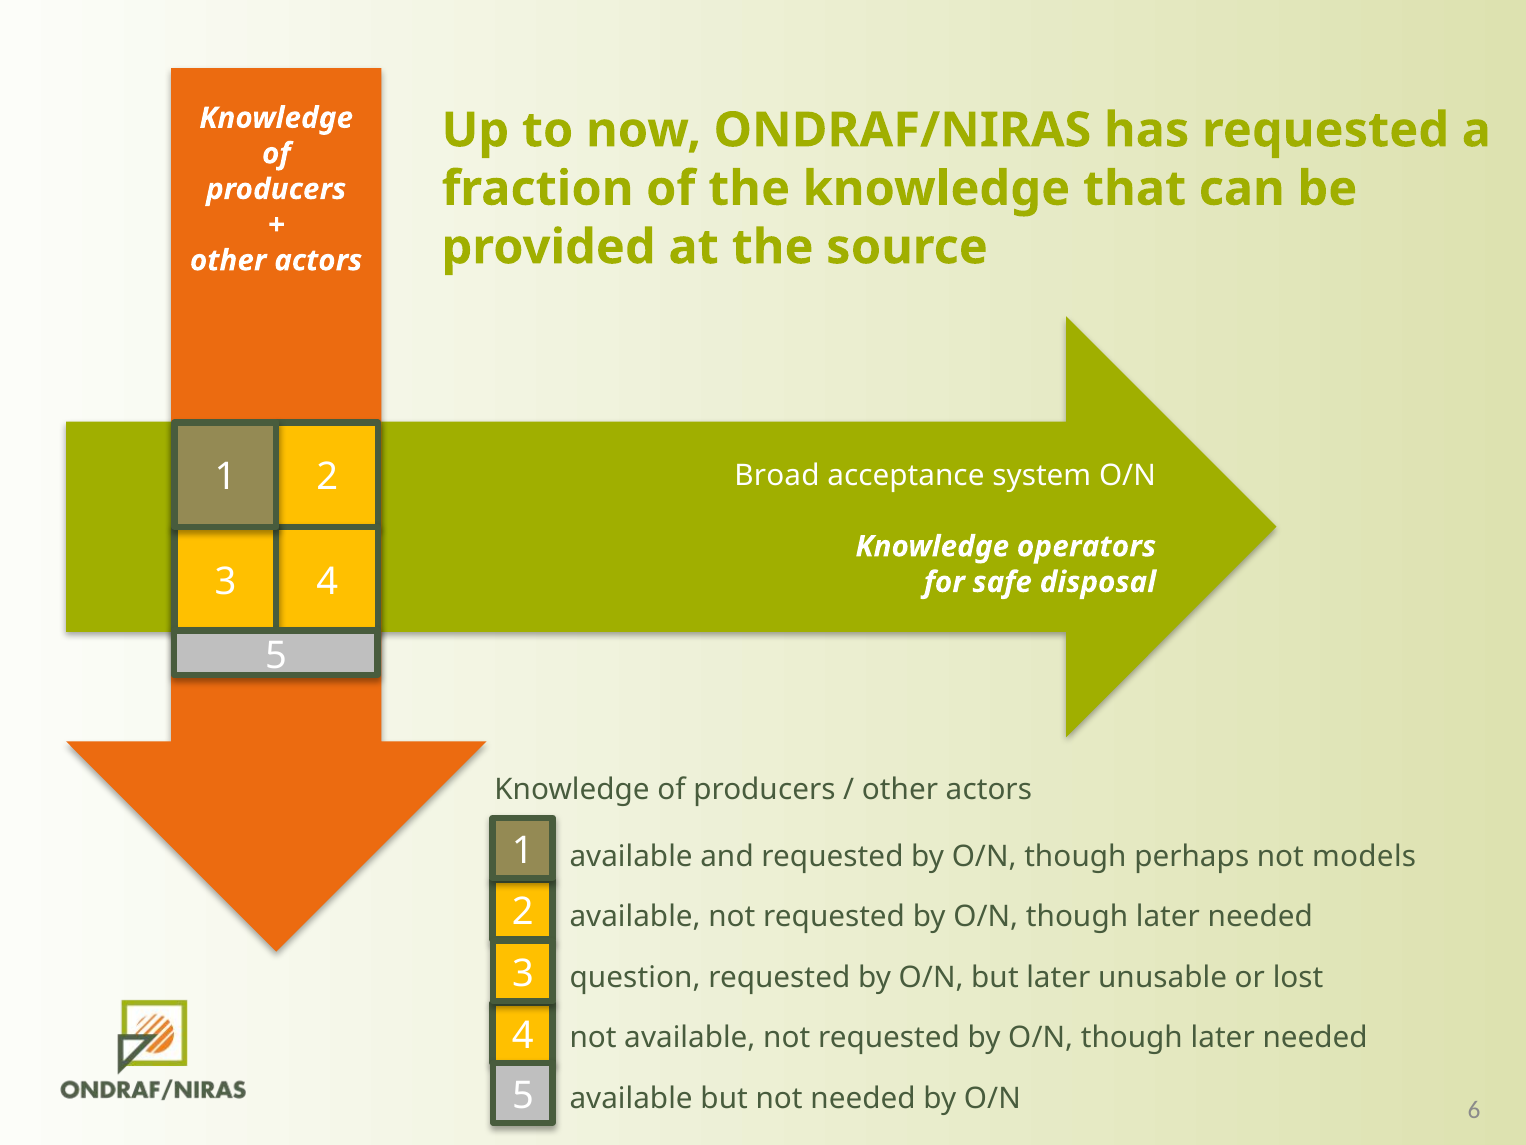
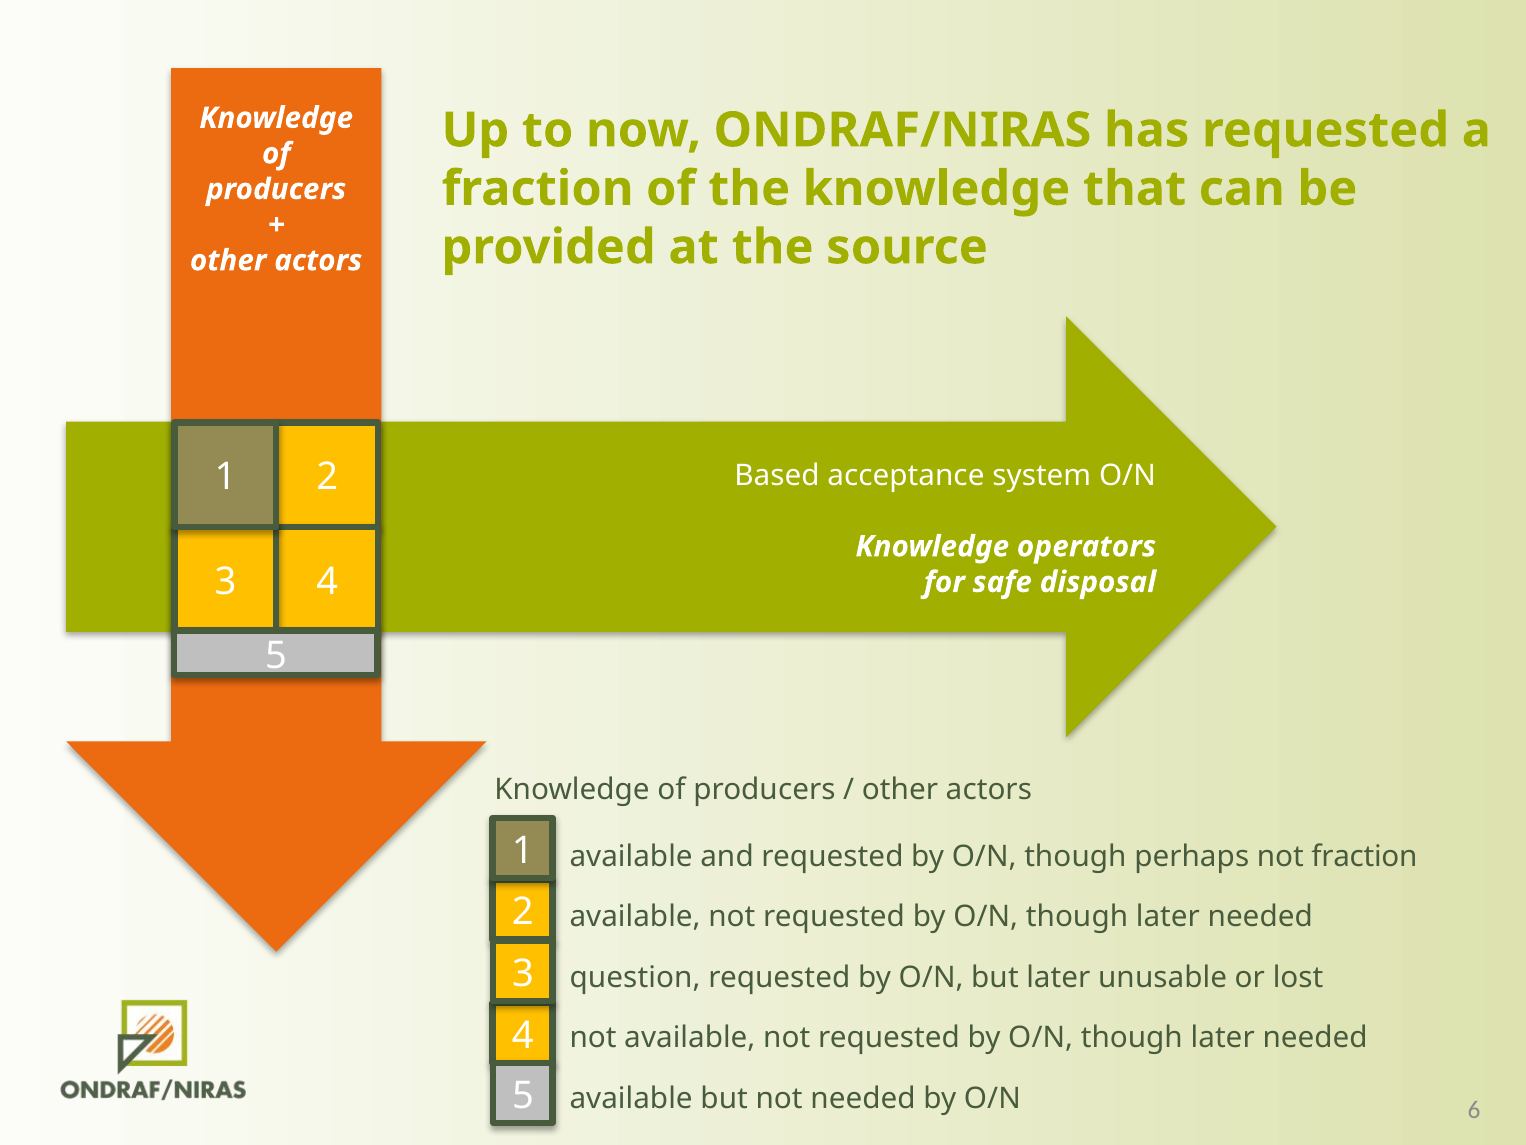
Broad: Broad -> Based
not models: models -> fraction
